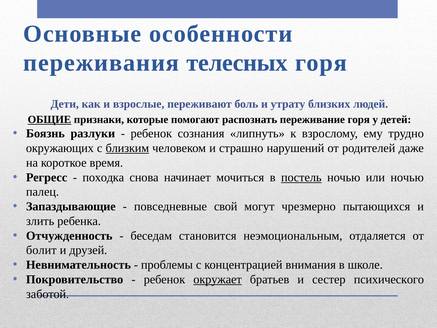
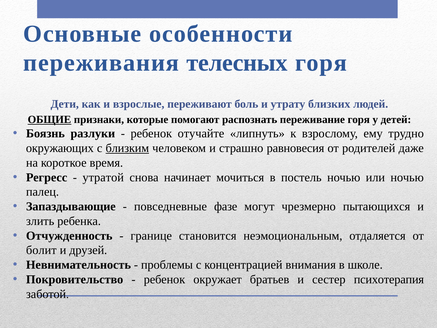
сознания: сознания -> отучайте
нарушений: нарушений -> равновесия
походка: походка -> утратой
постель underline: present -> none
свой: свой -> фазе
беседам: беседам -> границе
окружает underline: present -> none
психического: психического -> психотерапия
